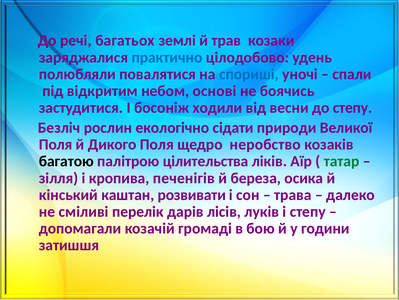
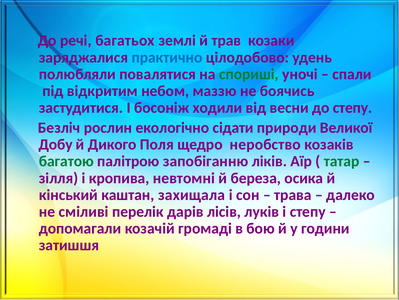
спориші colour: blue -> green
основі: основі -> маззю
Поля at (56, 144): Поля -> Добу
багатою colour: black -> green
цілительства: цілительства -> запобіганню
печенігів: печенігів -> невтомні
розвивати: розвивати -> захищала
